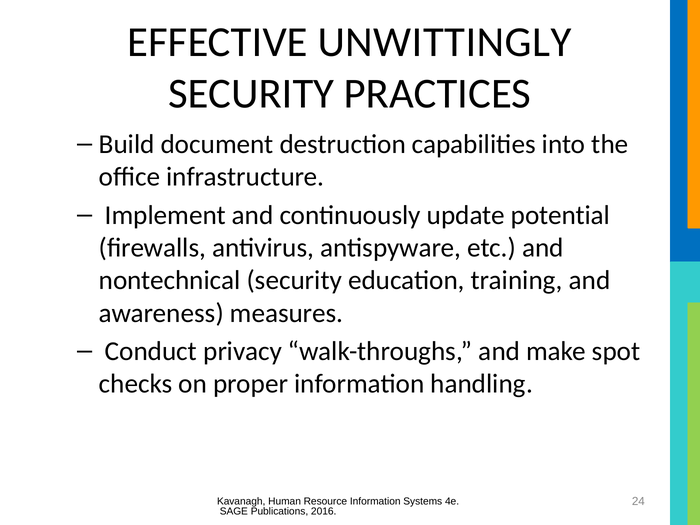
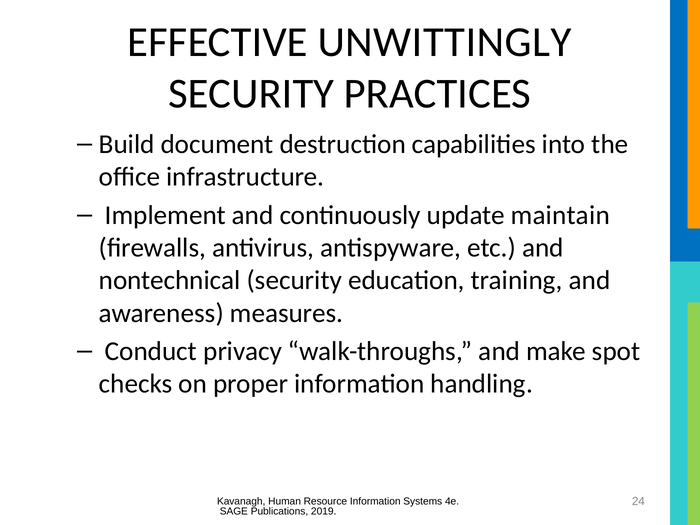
potential: potential -> maintain
2016: 2016 -> 2019
